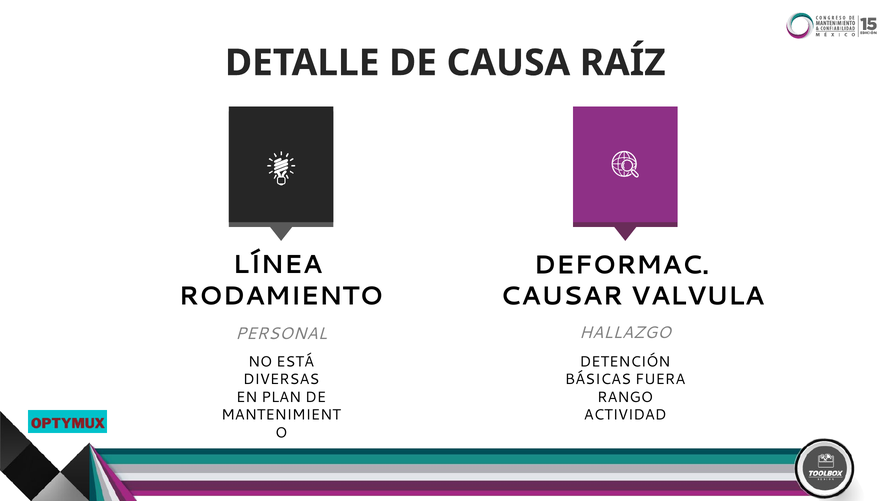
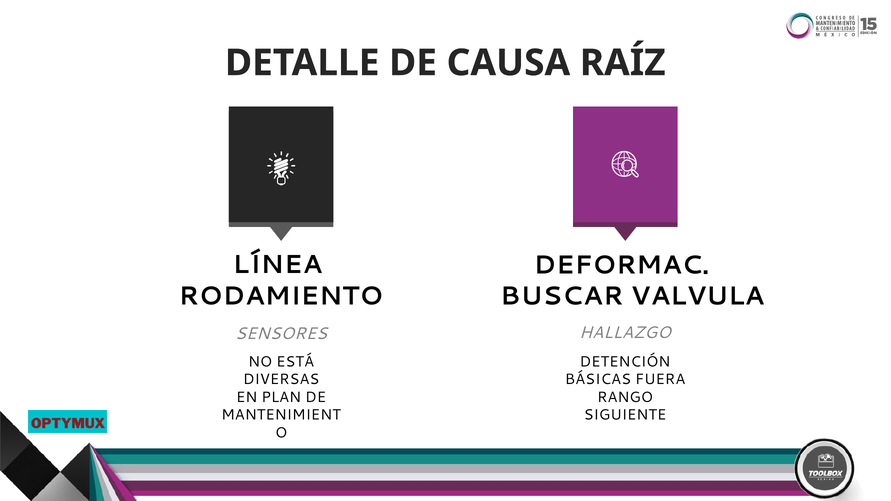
CAUSAR: CAUSAR -> BUSCAR
PERSONAL: PERSONAL -> SENSORES
ACTIVIDAD: ACTIVIDAD -> SIGUIENTE
